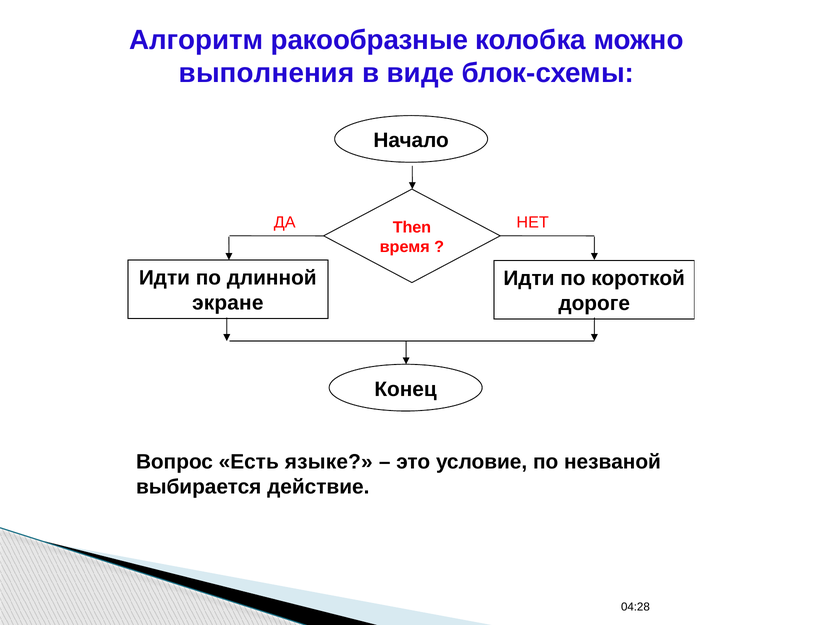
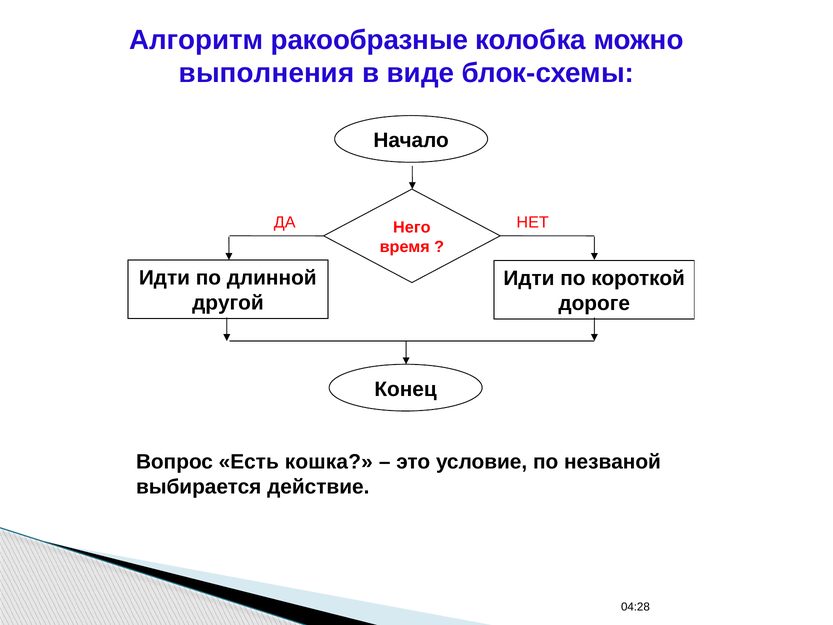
Then: Then -> Него
экране: экране -> другой
языке: языке -> кошка
